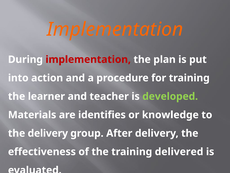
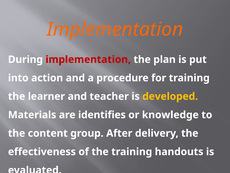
developed colour: light green -> yellow
the delivery: delivery -> content
delivered: delivered -> handouts
